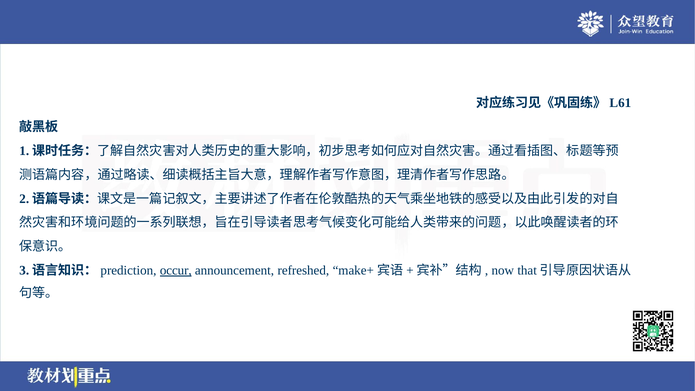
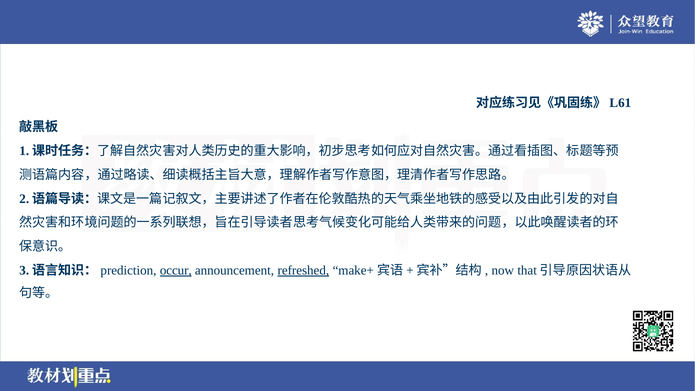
refreshed underline: none -> present
